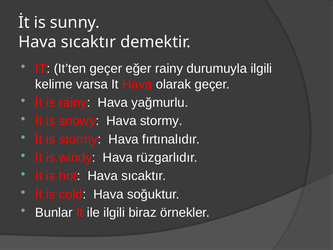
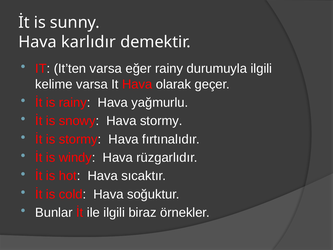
sıcaktır at (88, 42): sıcaktır -> karlıdır
It’ten geçer: geçer -> varsa
